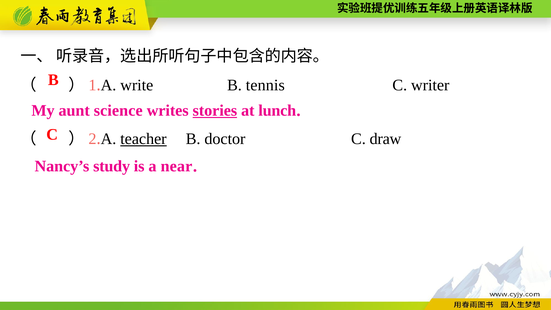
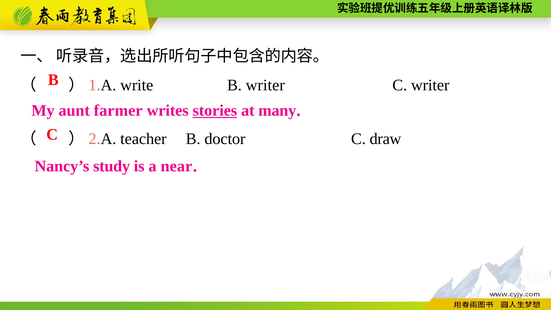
B tennis: tennis -> writer
science: science -> farmer
lunch: lunch -> many
teacher underline: present -> none
